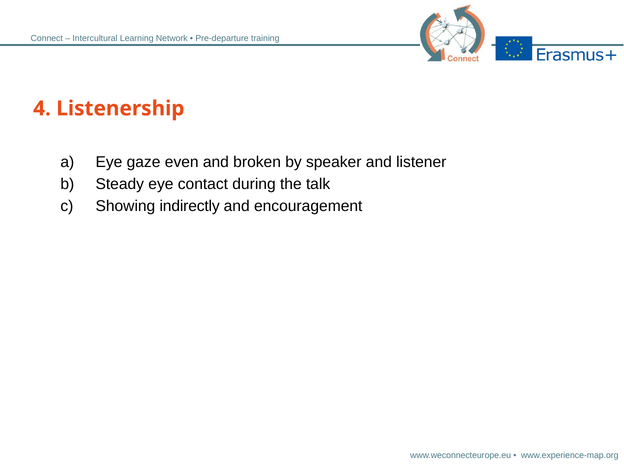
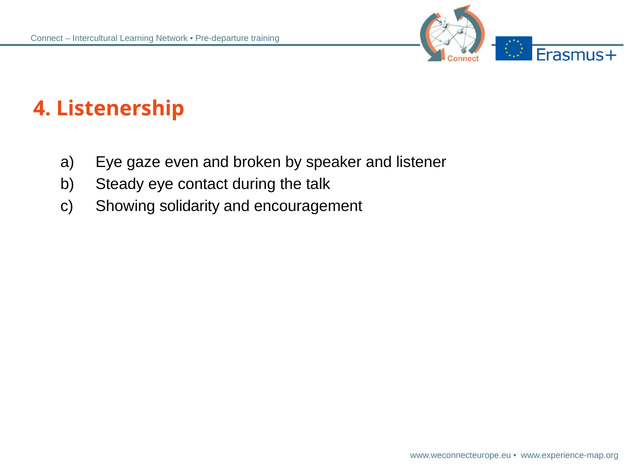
indirectly: indirectly -> solidarity
